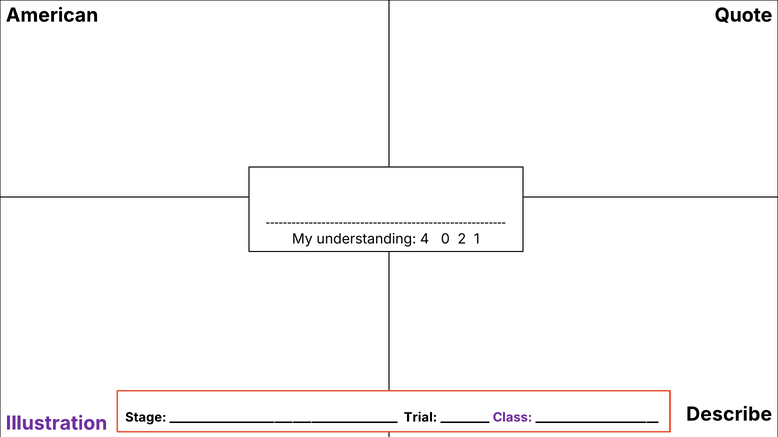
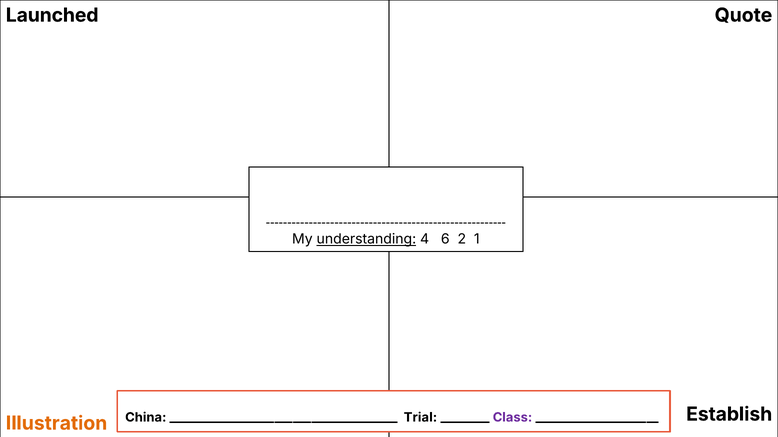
American: American -> Launched
understanding underline: none -> present
0: 0 -> 6
Describe: Describe -> Establish
Stage: Stage -> China
Illustration colour: purple -> orange
